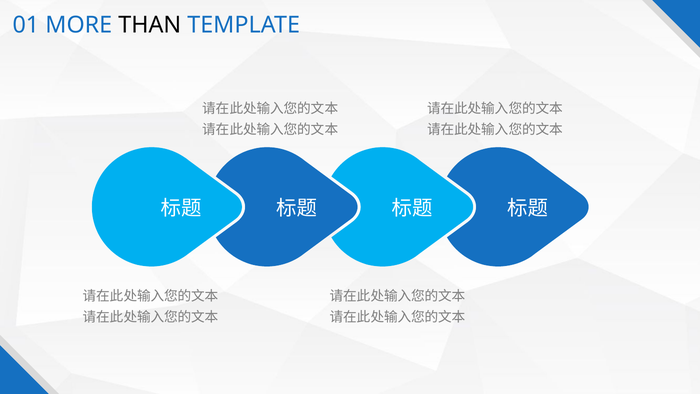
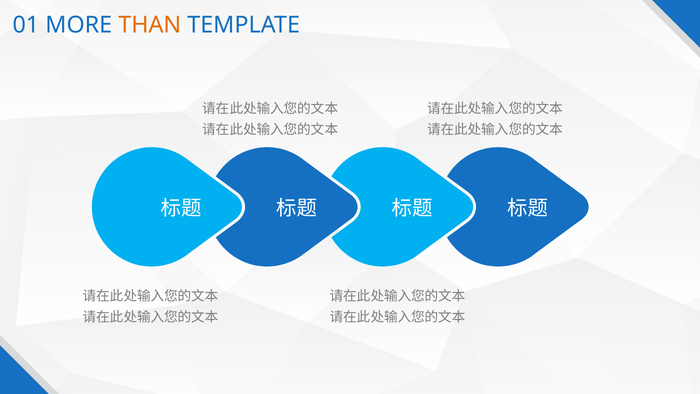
THAN colour: black -> orange
